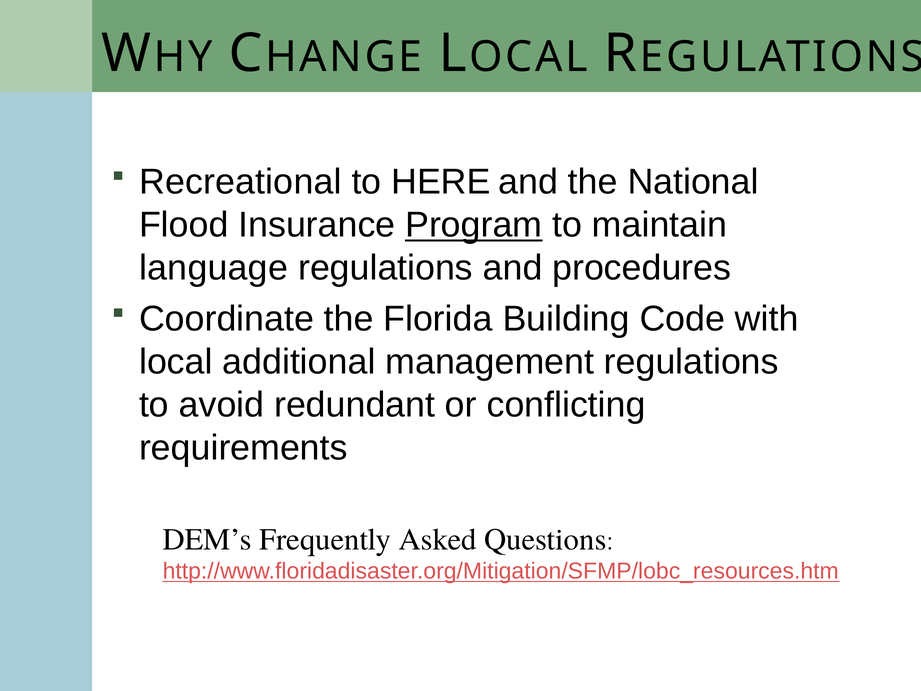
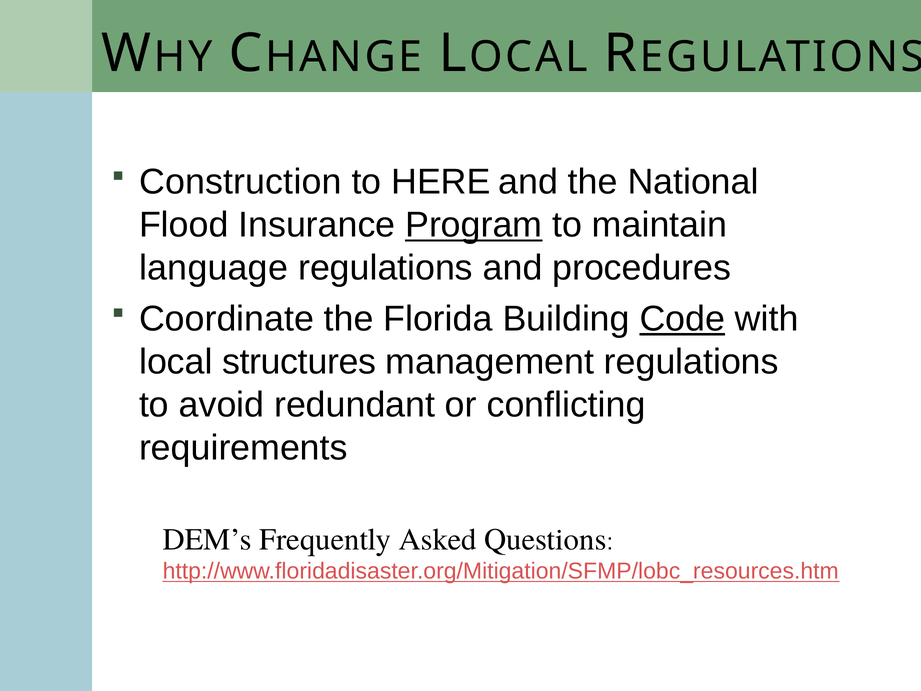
Recreational: Recreational -> Construction
Code underline: none -> present
additional: additional -> structures
